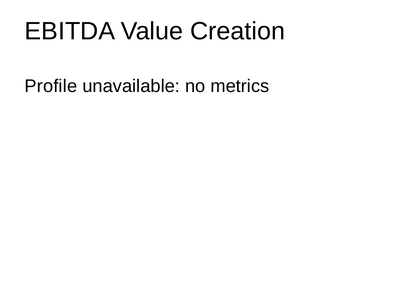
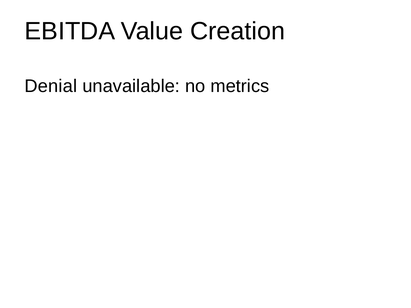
Profile: Profile -> Denial
